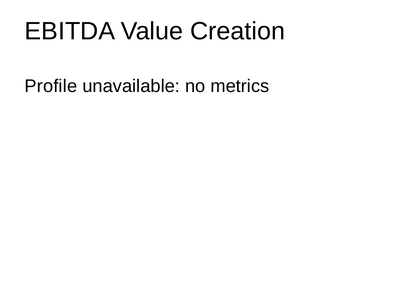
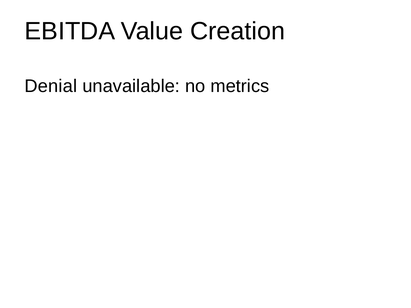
Profile: Profile -> Denial
